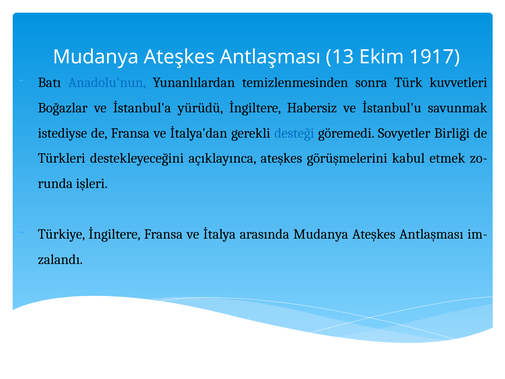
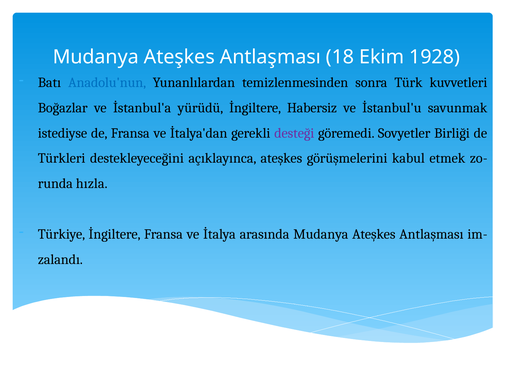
13: 13 -> 18
1917: 1917 -> 1928
desteği colour: blue -> purple
işleri: işleri -> hızla
